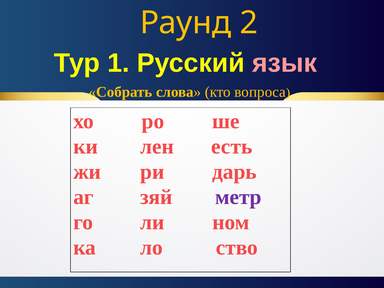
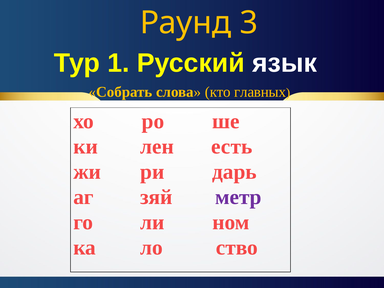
2: 2 -> 3
язык colour: pink -> white
вопроса: вопроса -> главных
